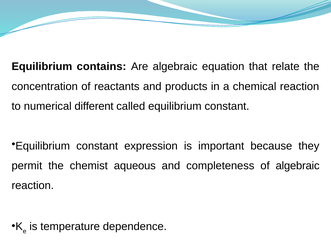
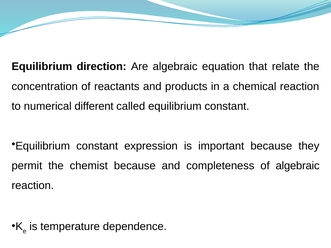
contains: contains -> direction
chemist aqueous: aqueous -> because
